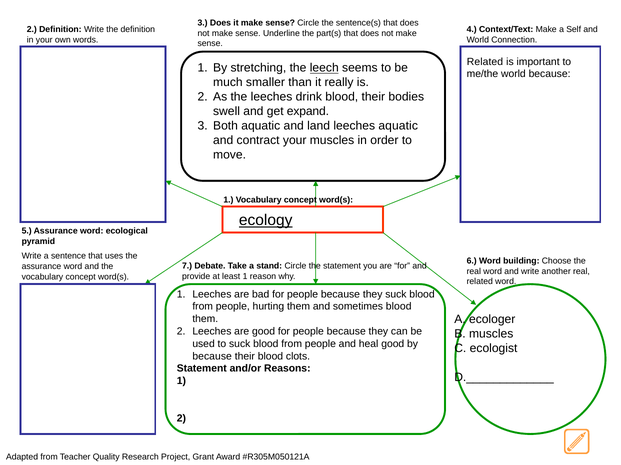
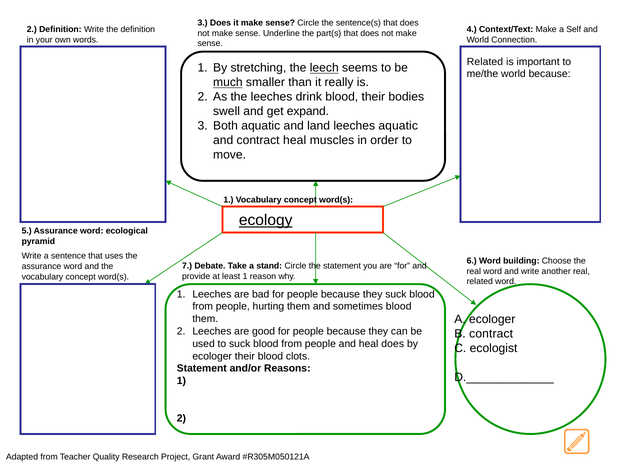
much underline: none -> present
contract your: your -> heal
B muscles: muscles -> contract
heal good: good -> does
because at (212, 357): because -> ecologer
